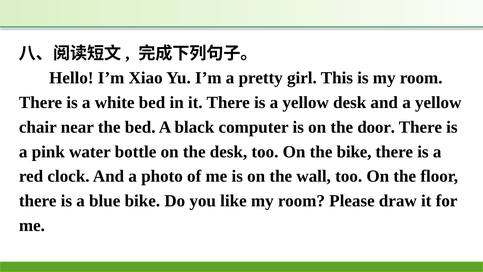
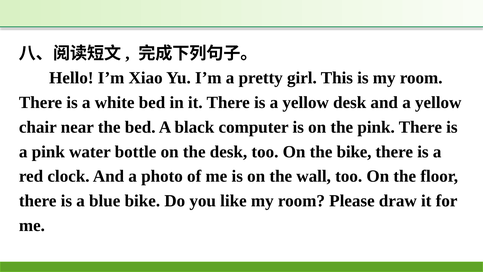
the door: door -> pink
